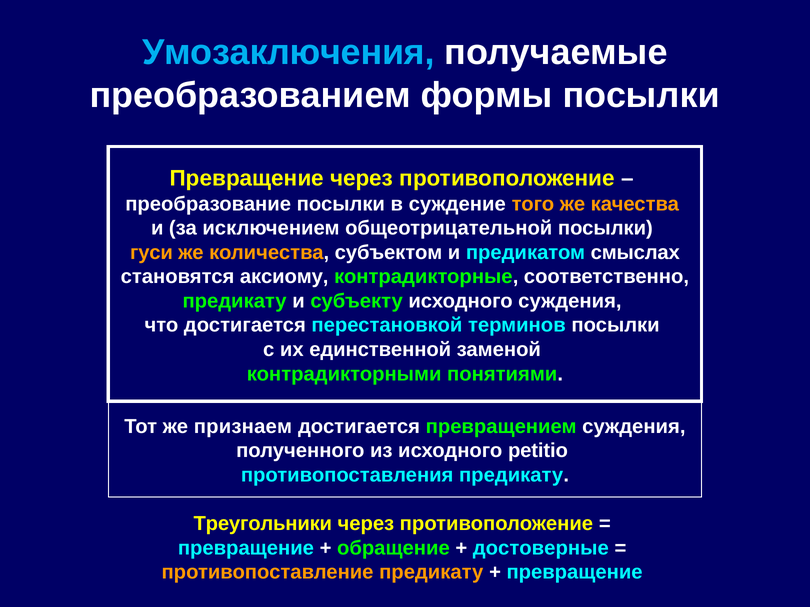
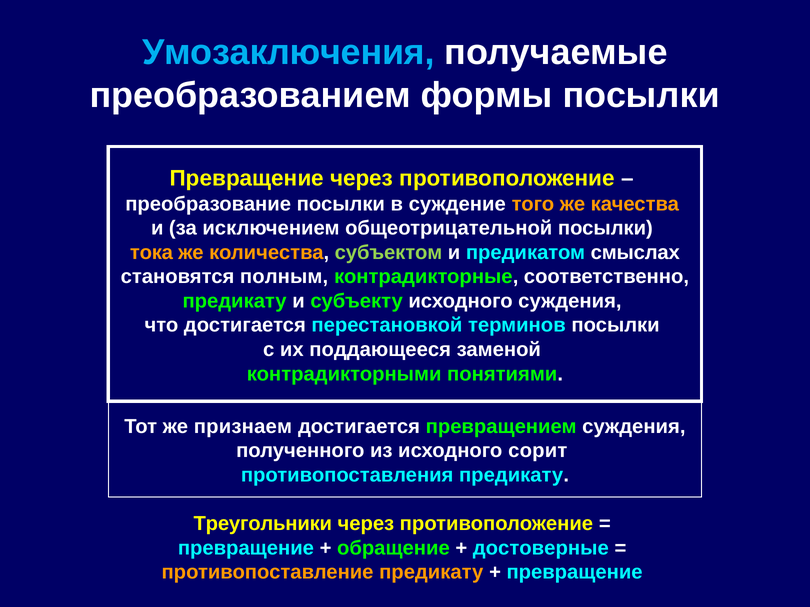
гуси: гуси -> тока
субъектом colour: white -> light green
аксиому: аксиому -> полным
единственной: единственной -> поддающееся
petitio: petitio -> сорит
